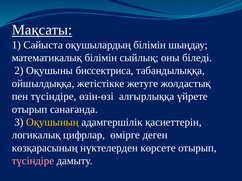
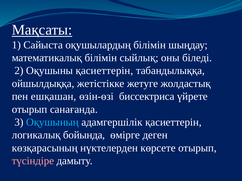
Оқушыны биссектриса: биссектриса -> қасиеттерін
пен түсіндіре: түсіндіре -> ешқашан
алғырлыққа: алғырлыққа -> биссектриса
Оқушының colour: yellow -> light blue
цифрлар: цифрлар -> бойында
